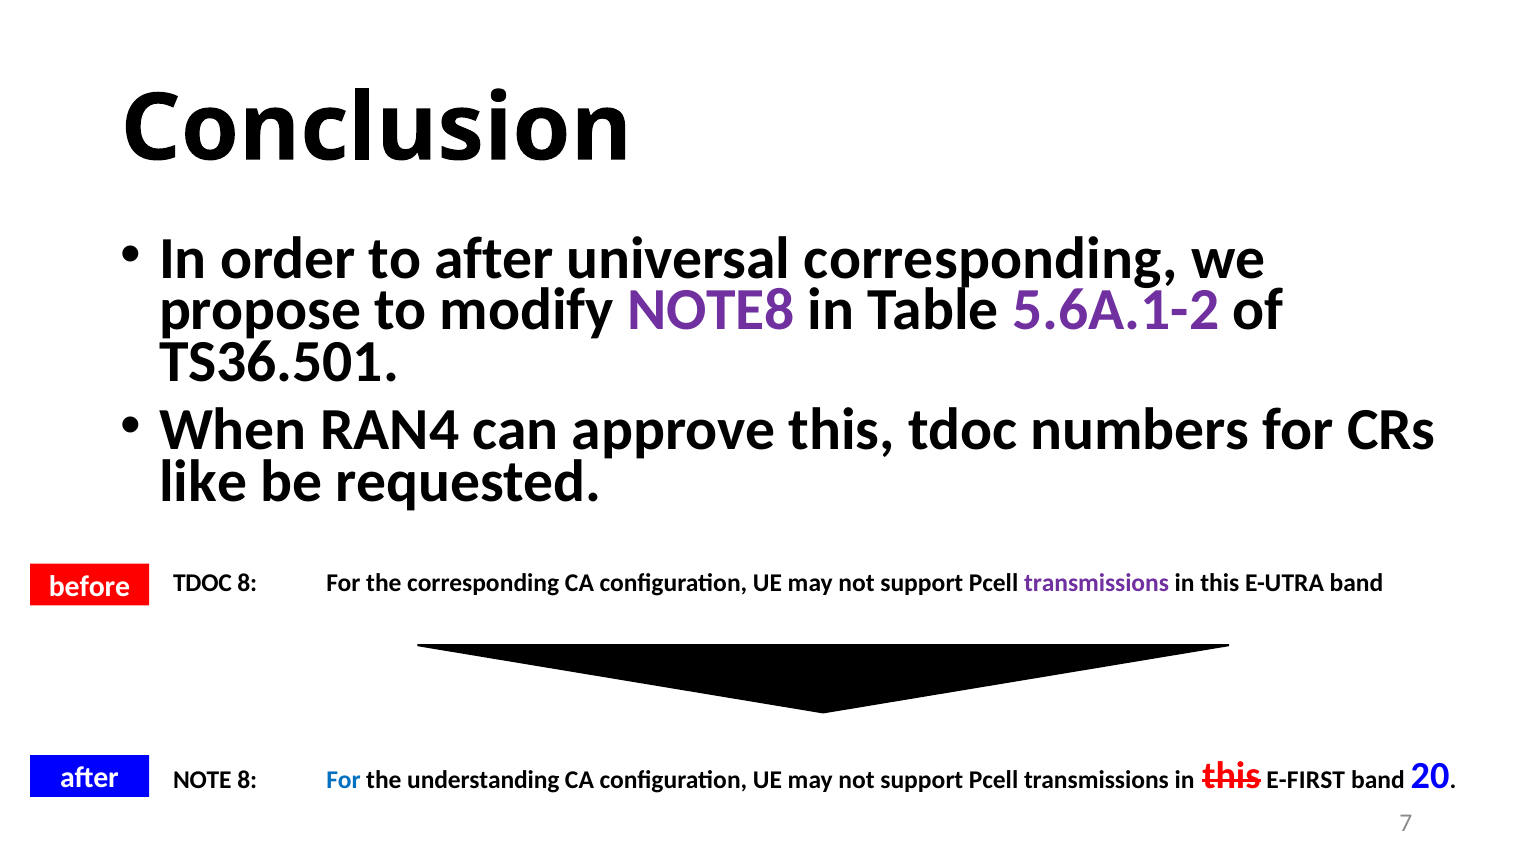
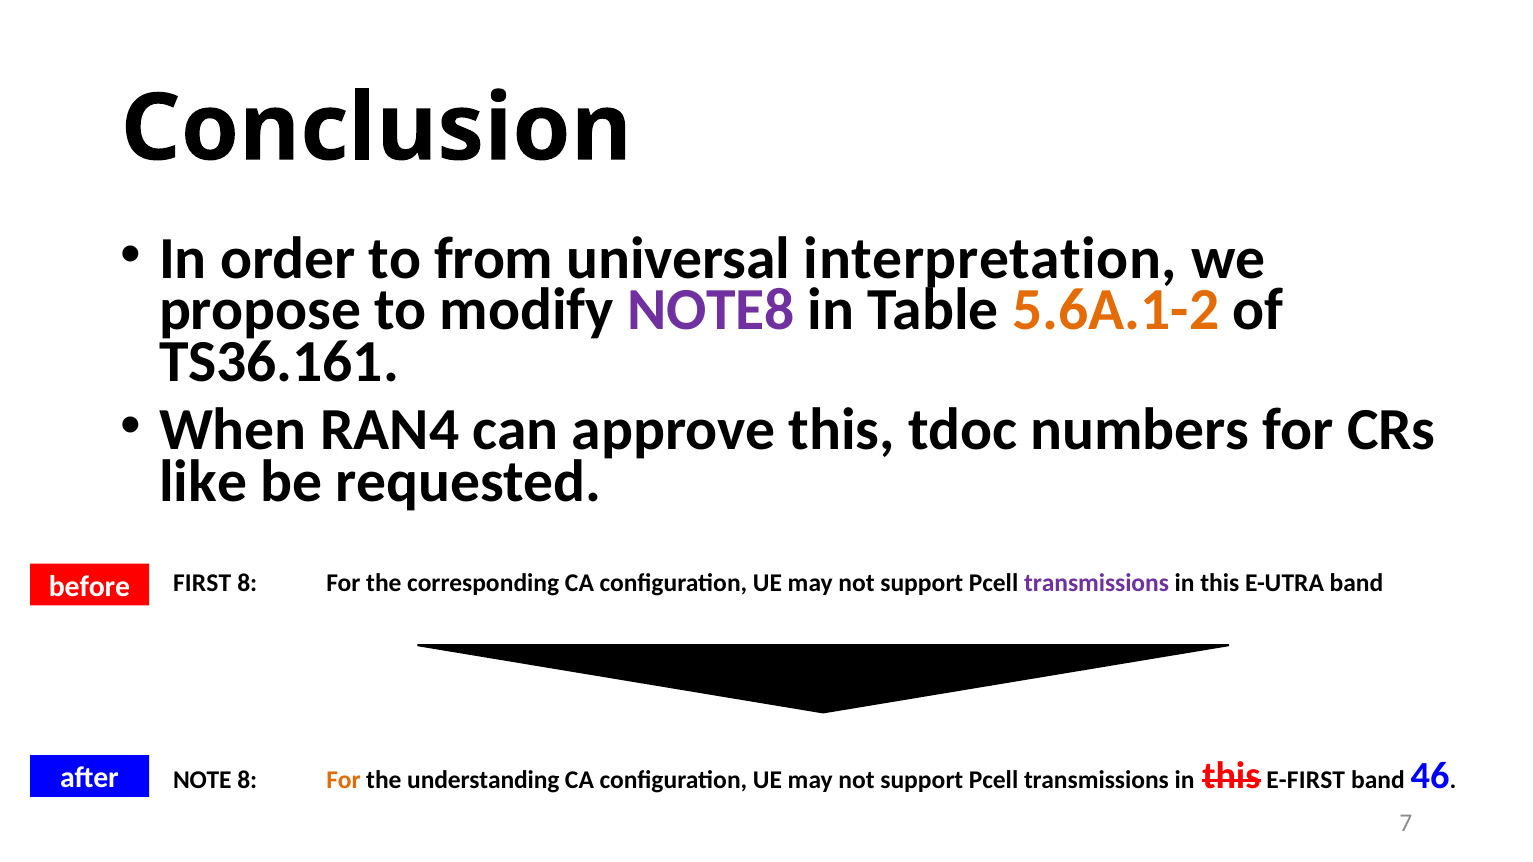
to after: after -> from
universal corresponding: corresponding -> interpretation
5.6A.1-2 colour: purple -> orange
TS36.501: TS36.501 -> TS36.161
TDOC at (202, 584): TDOC -> FIRST
For at (343, 781) colour: blue -> orange
20: 20 -> 46
